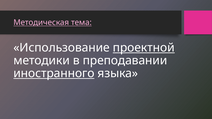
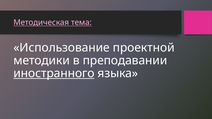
проектной underline: present -> none
